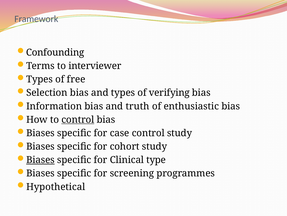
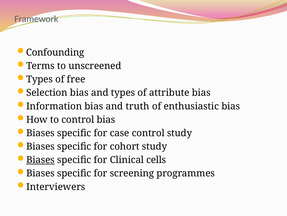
interviewer: interviewer -> unscreened
verifying: verifying -> attribute
control at (78, 119) underline: present -> none
type: type -> cells
Hypothetical: Hypothetical -> Interviewers
